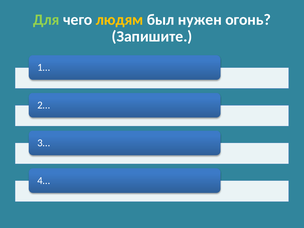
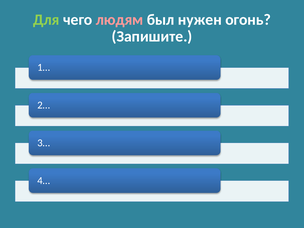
людям colour: yellow -> pink
